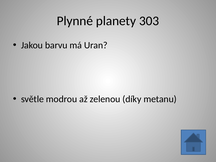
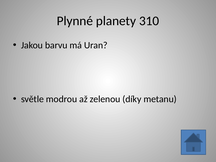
303: 303 -> 310
